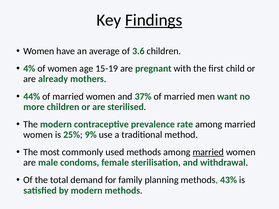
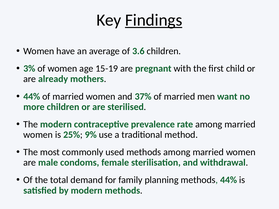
4%: 4% -> 3%
married at (208, 152) underline: present -> none
methods 43%: 43% -> 44%
